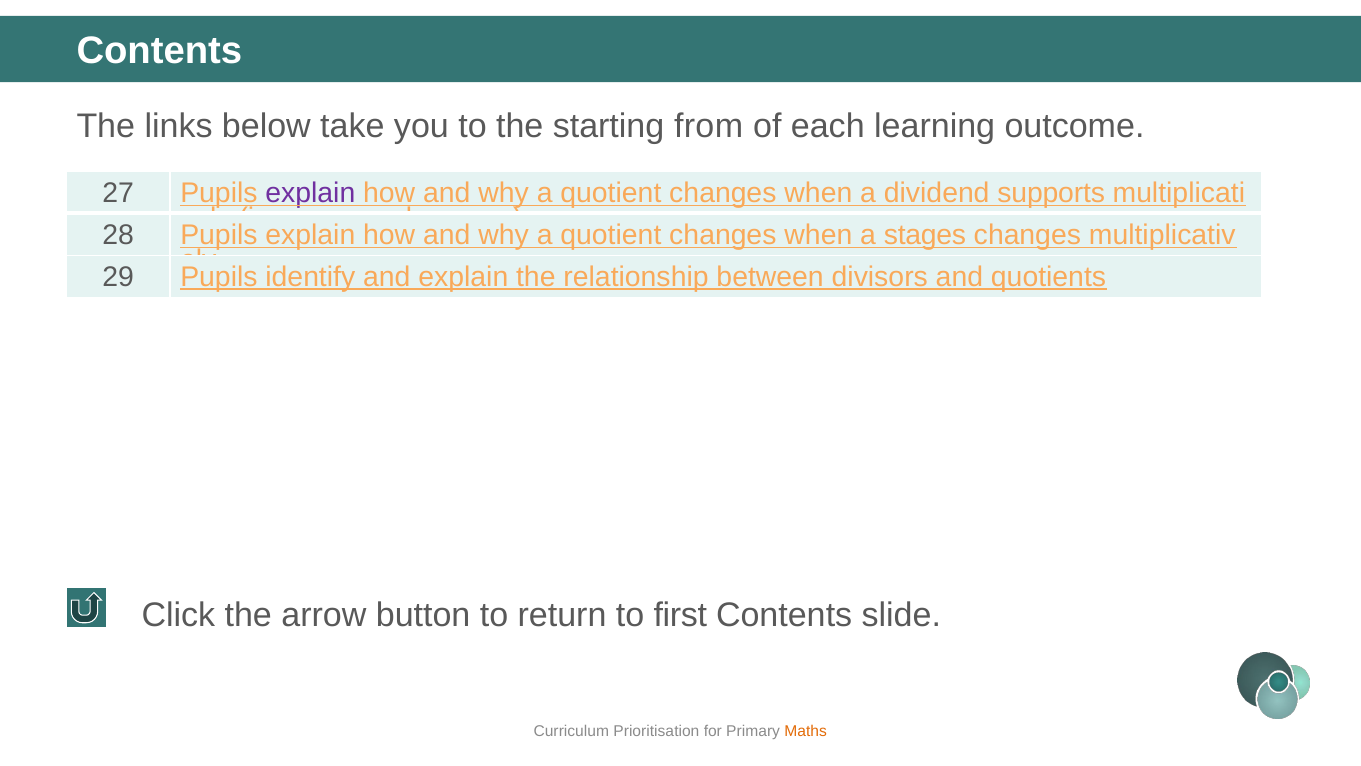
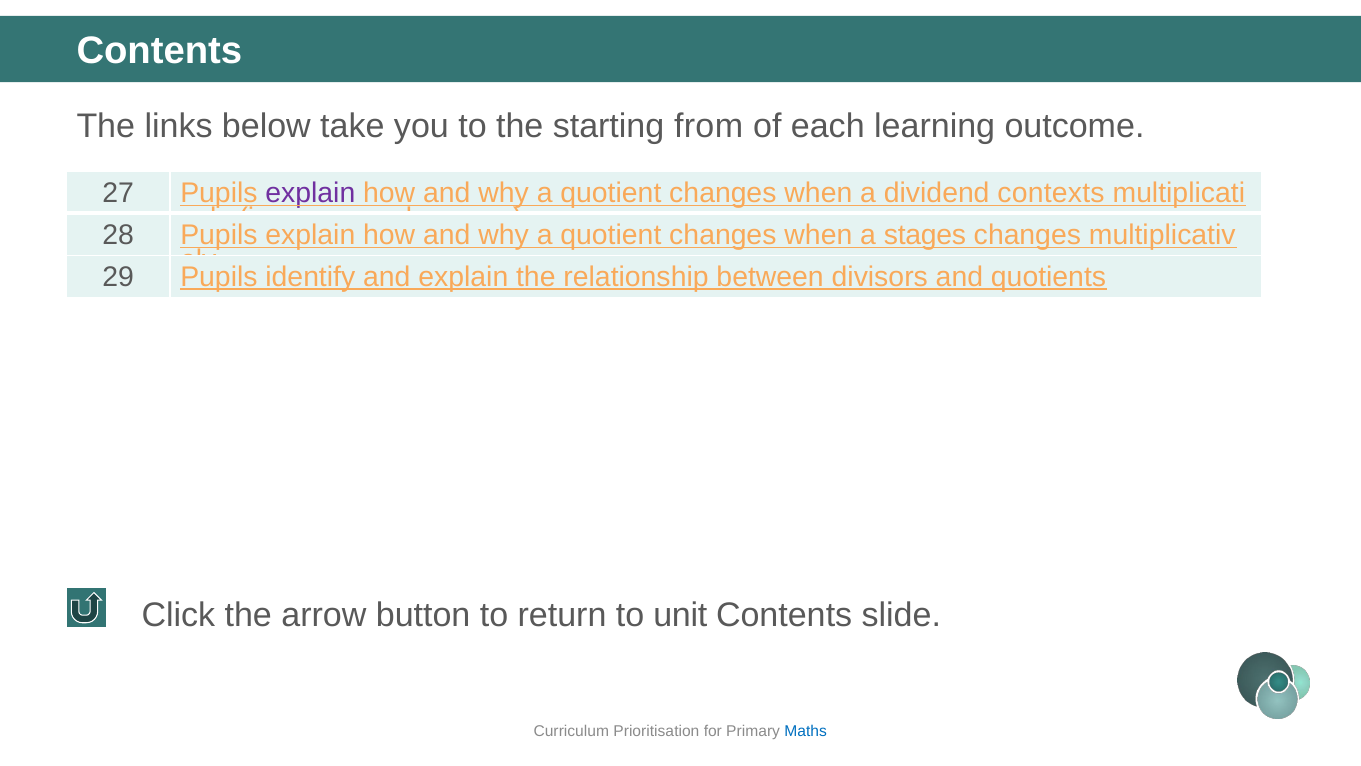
supports: supports -> contexts
first: first -> unit
Maths colour: orange -> blue
